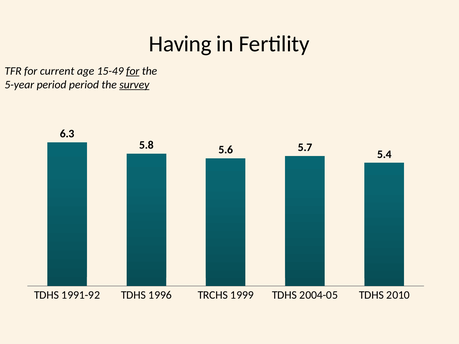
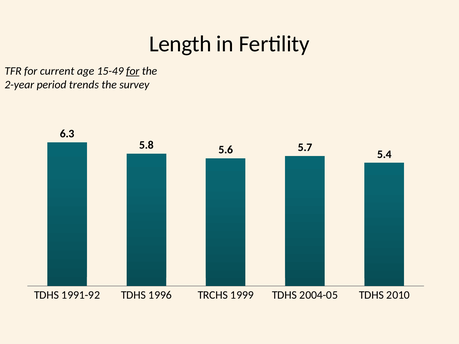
Having: Having -> Length
5-year: 5-year -> 2-year
period period: period -> trends
survey underline: present -> none
